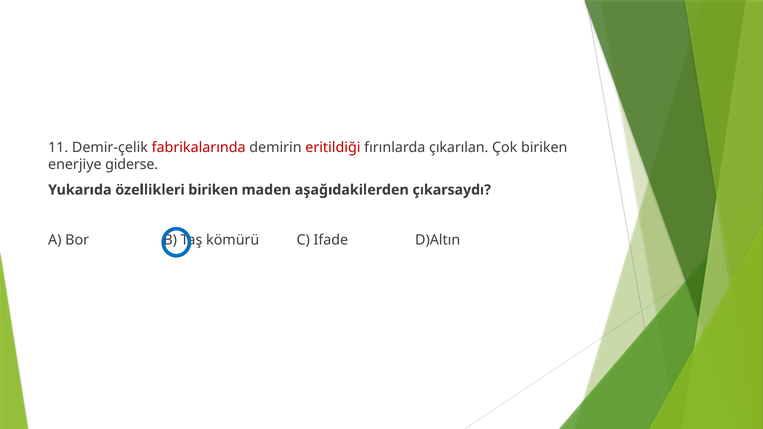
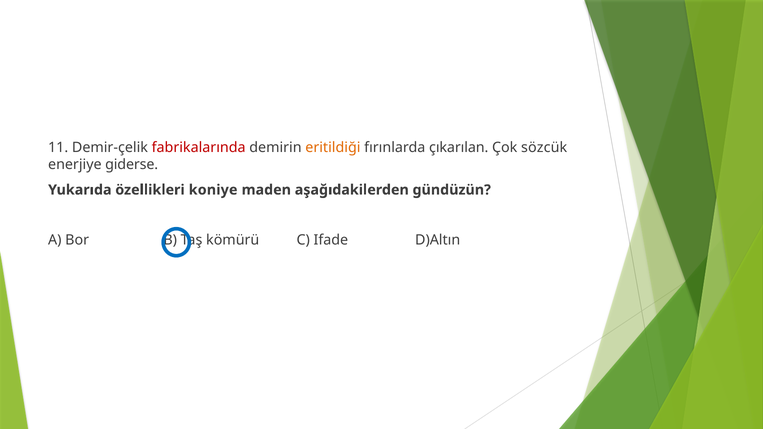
eritildiği colour: red -> orange
Çok biriken: biriken -> sözcük
özellikleri biriken: biriken -> koniye
çıkarsaydı: çıkarsaydı -> gündüzün
